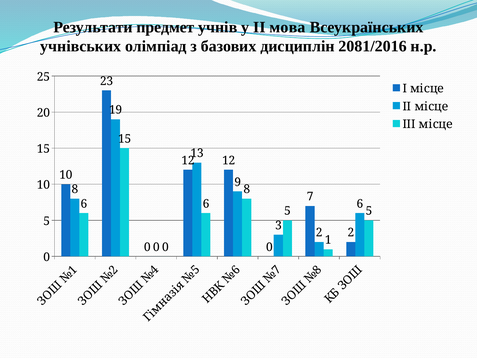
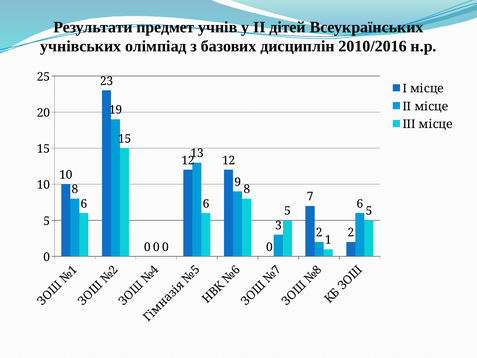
мова: мова -> дітей
2081/2016: 2081/2016 -> 2010/2016
